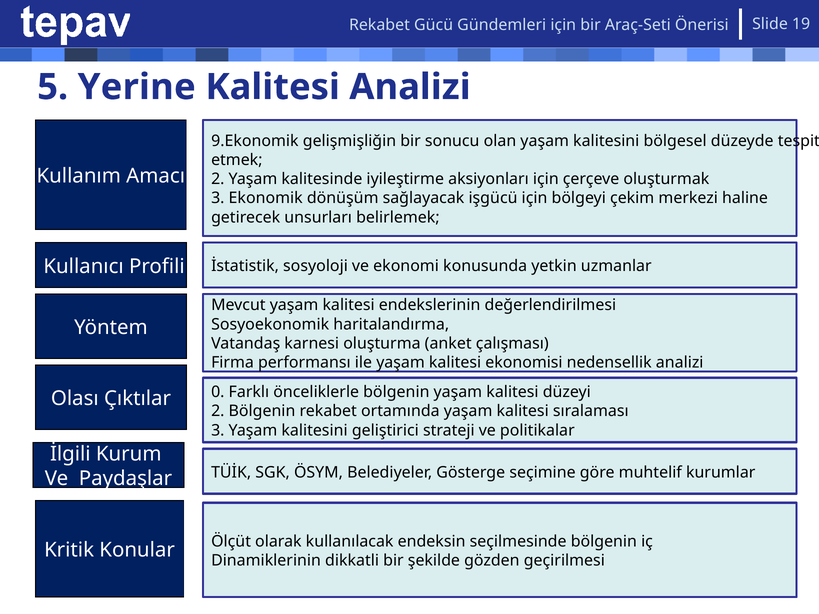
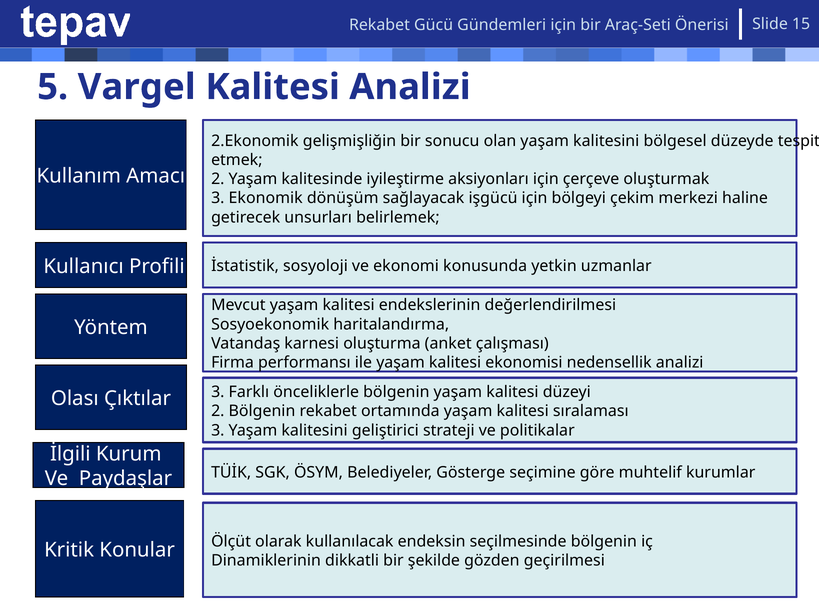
19: 19 -> 15
Yerine: Yerine -> Vargel
9.Ekonomik: 9.Ekonomik -> 2.Ekonomik
Çıktılar 0: 0 -> 3
